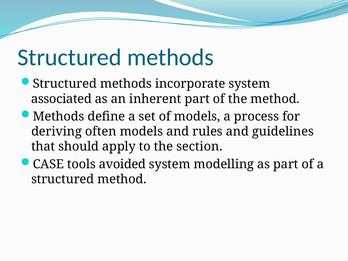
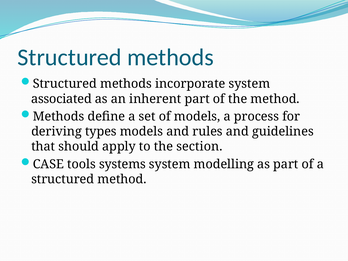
often: often -> types
avoided: avoided -> systems
